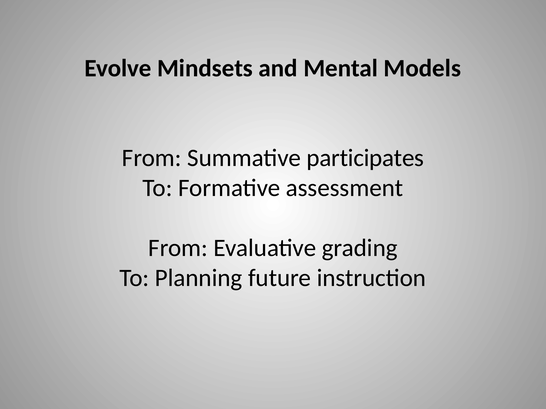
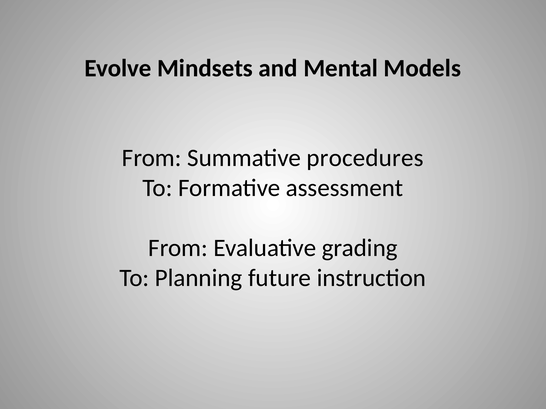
participates: participates -> procedures
